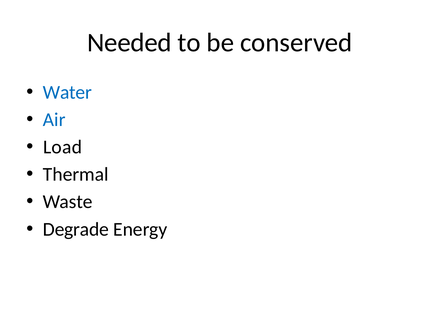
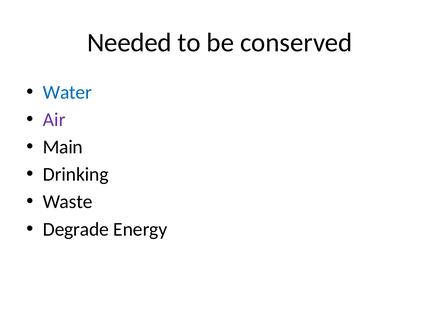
Air colour: blue -> purple
Load: Load -> Main
Thermal: Thermal -> Drinking
